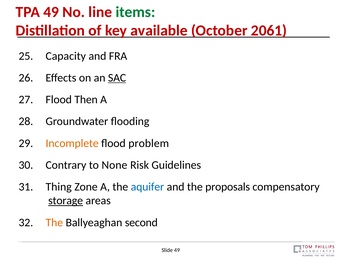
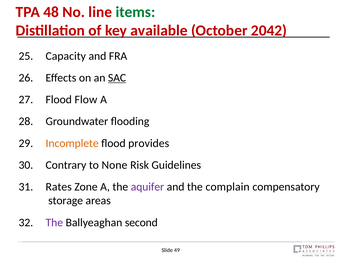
TPA 49: 49 -> 48
2061: 2061 -> 2042
Then: Then -> Flow
problem: problem -> provides
Thing: Thing -> Rates
aquifer colour: blue -> purple
proposals: proposals -> complain
storage underline: present -> none
The at (54, 223) colour: orange -> purple
